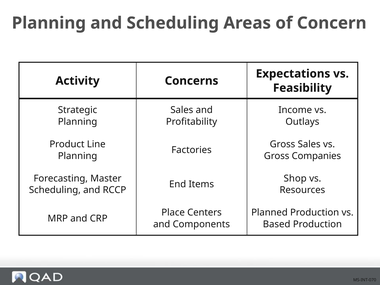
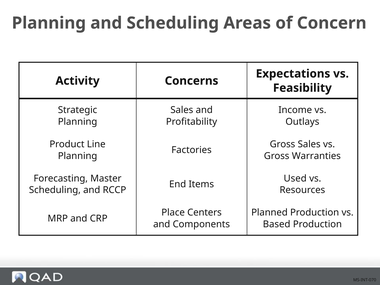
Companies: Companies -> Warranties
Shop: Shop -> Used
